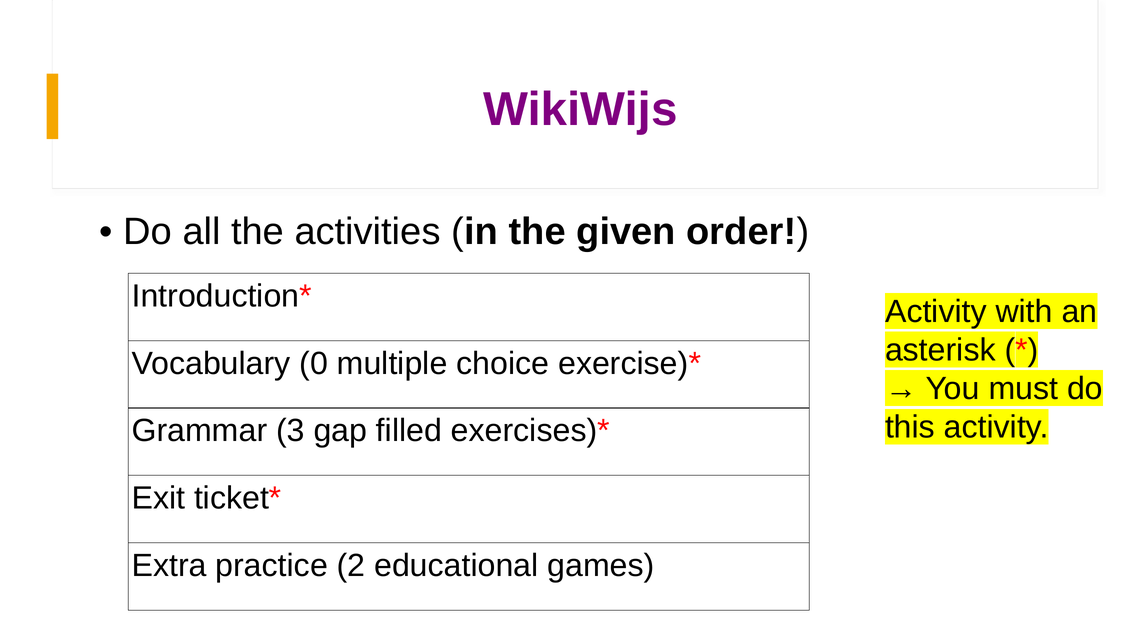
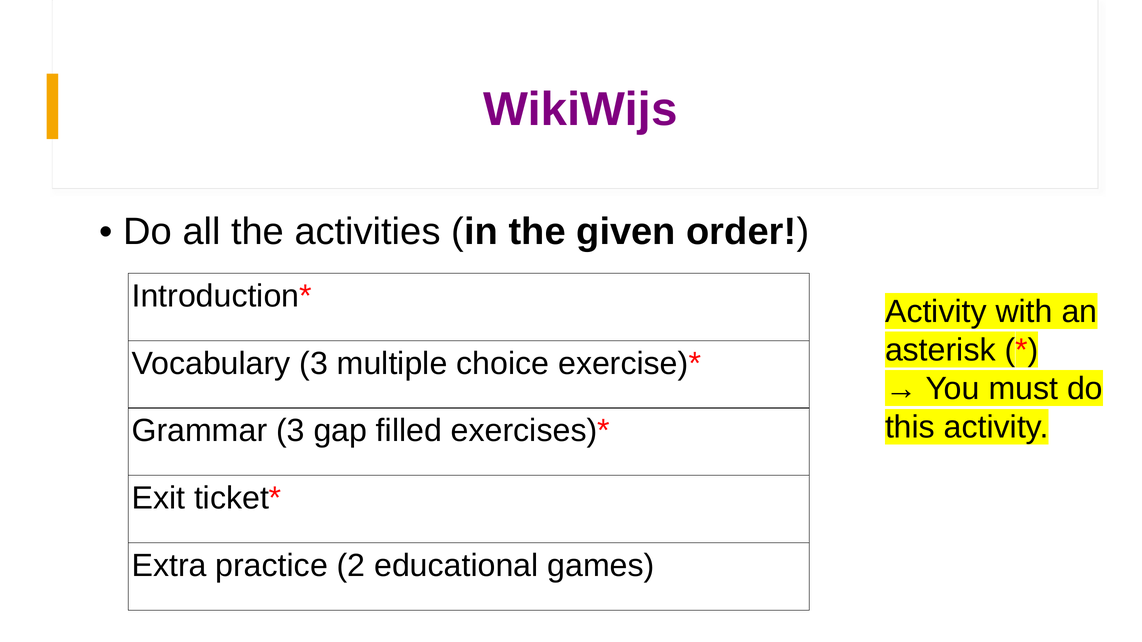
Vocabulary 0: 0 -> 3
